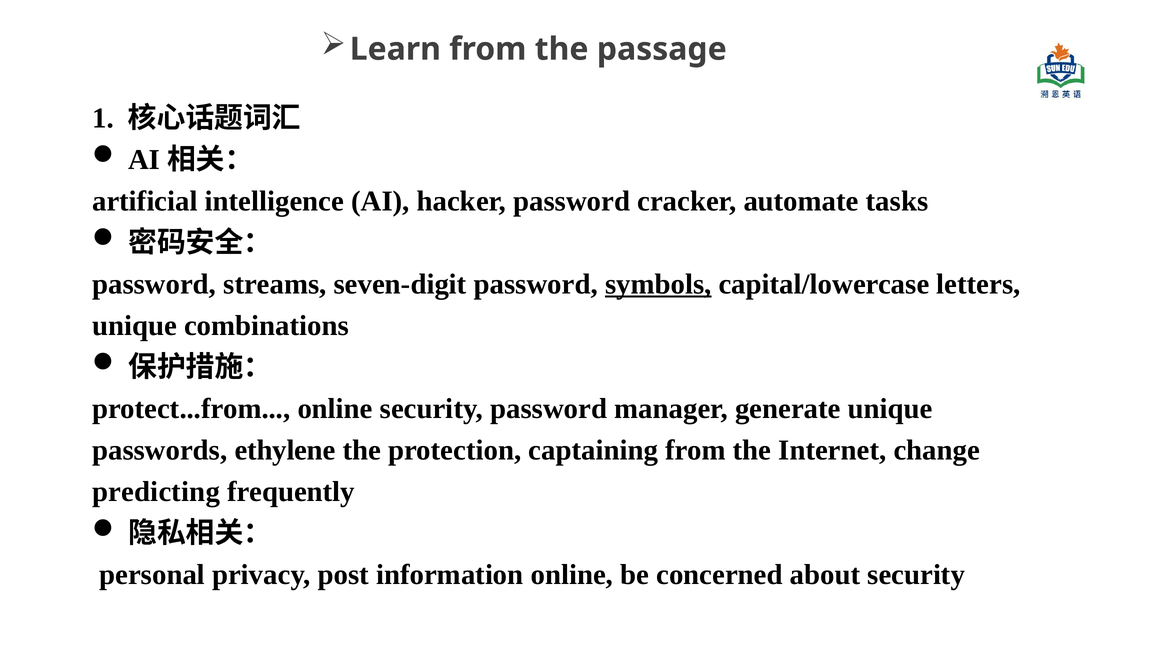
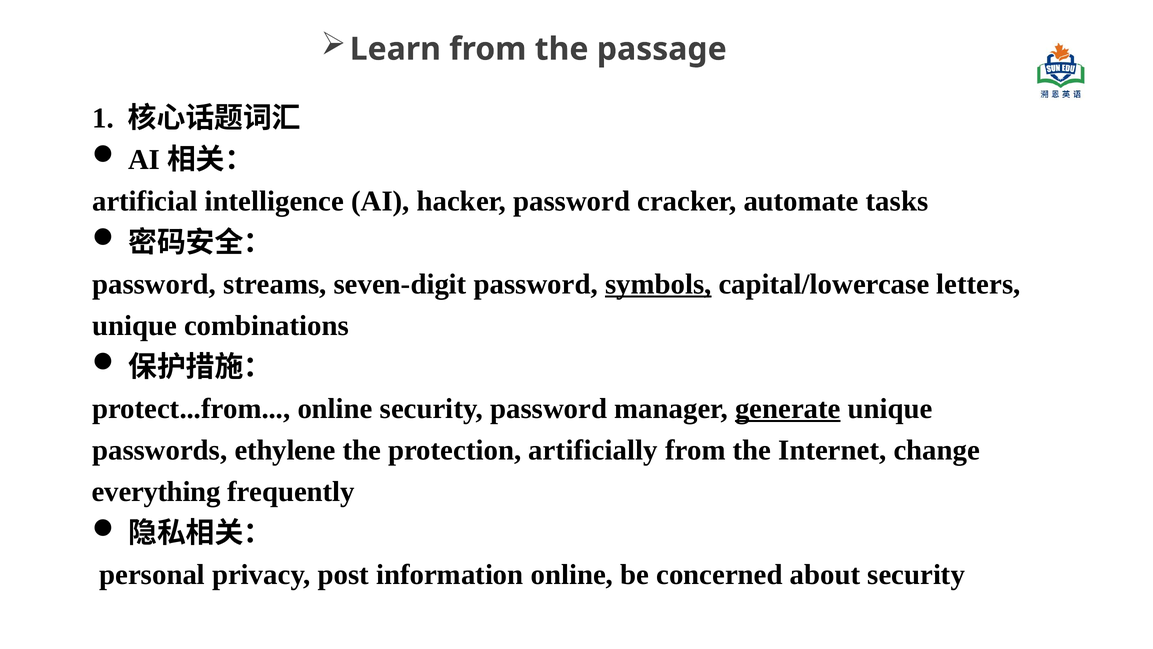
generate underline: none -> present
captaining: captaining -> artificially
predicting: predicting -> everything
